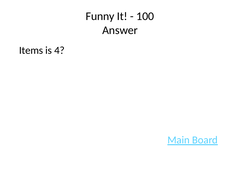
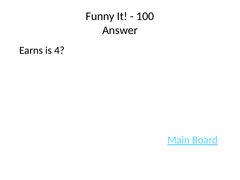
Items: Items -> Earns
